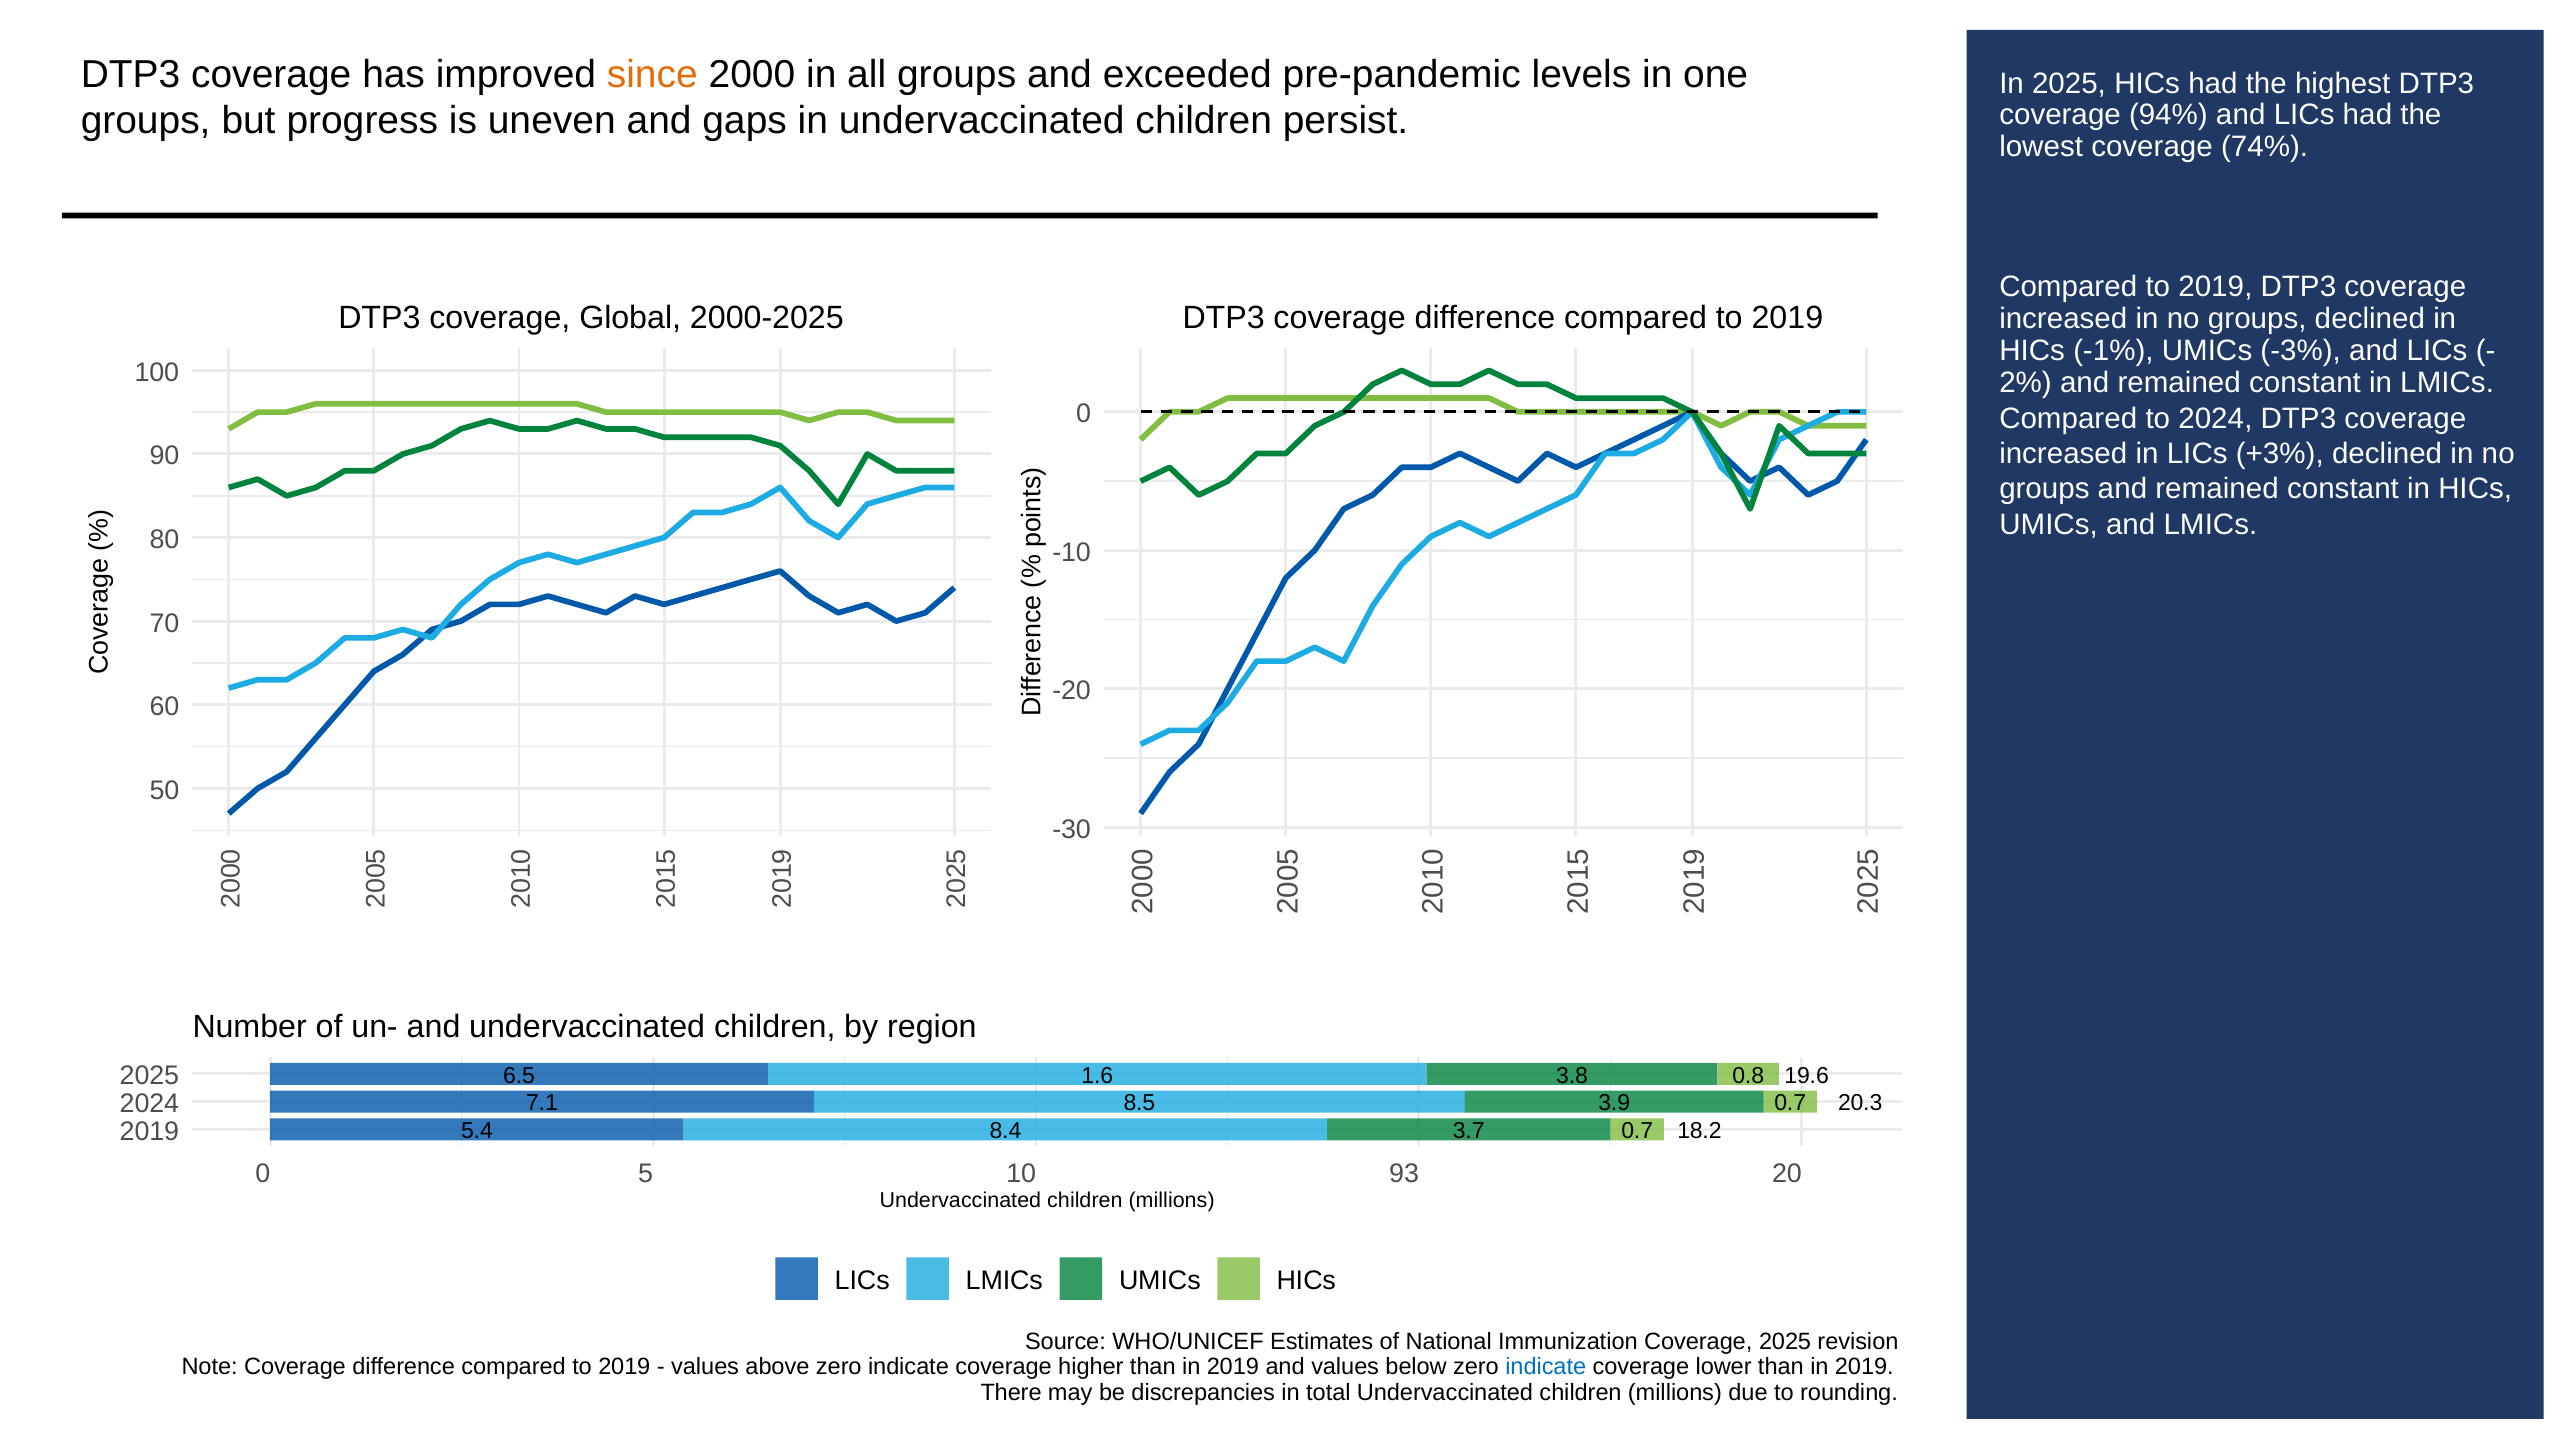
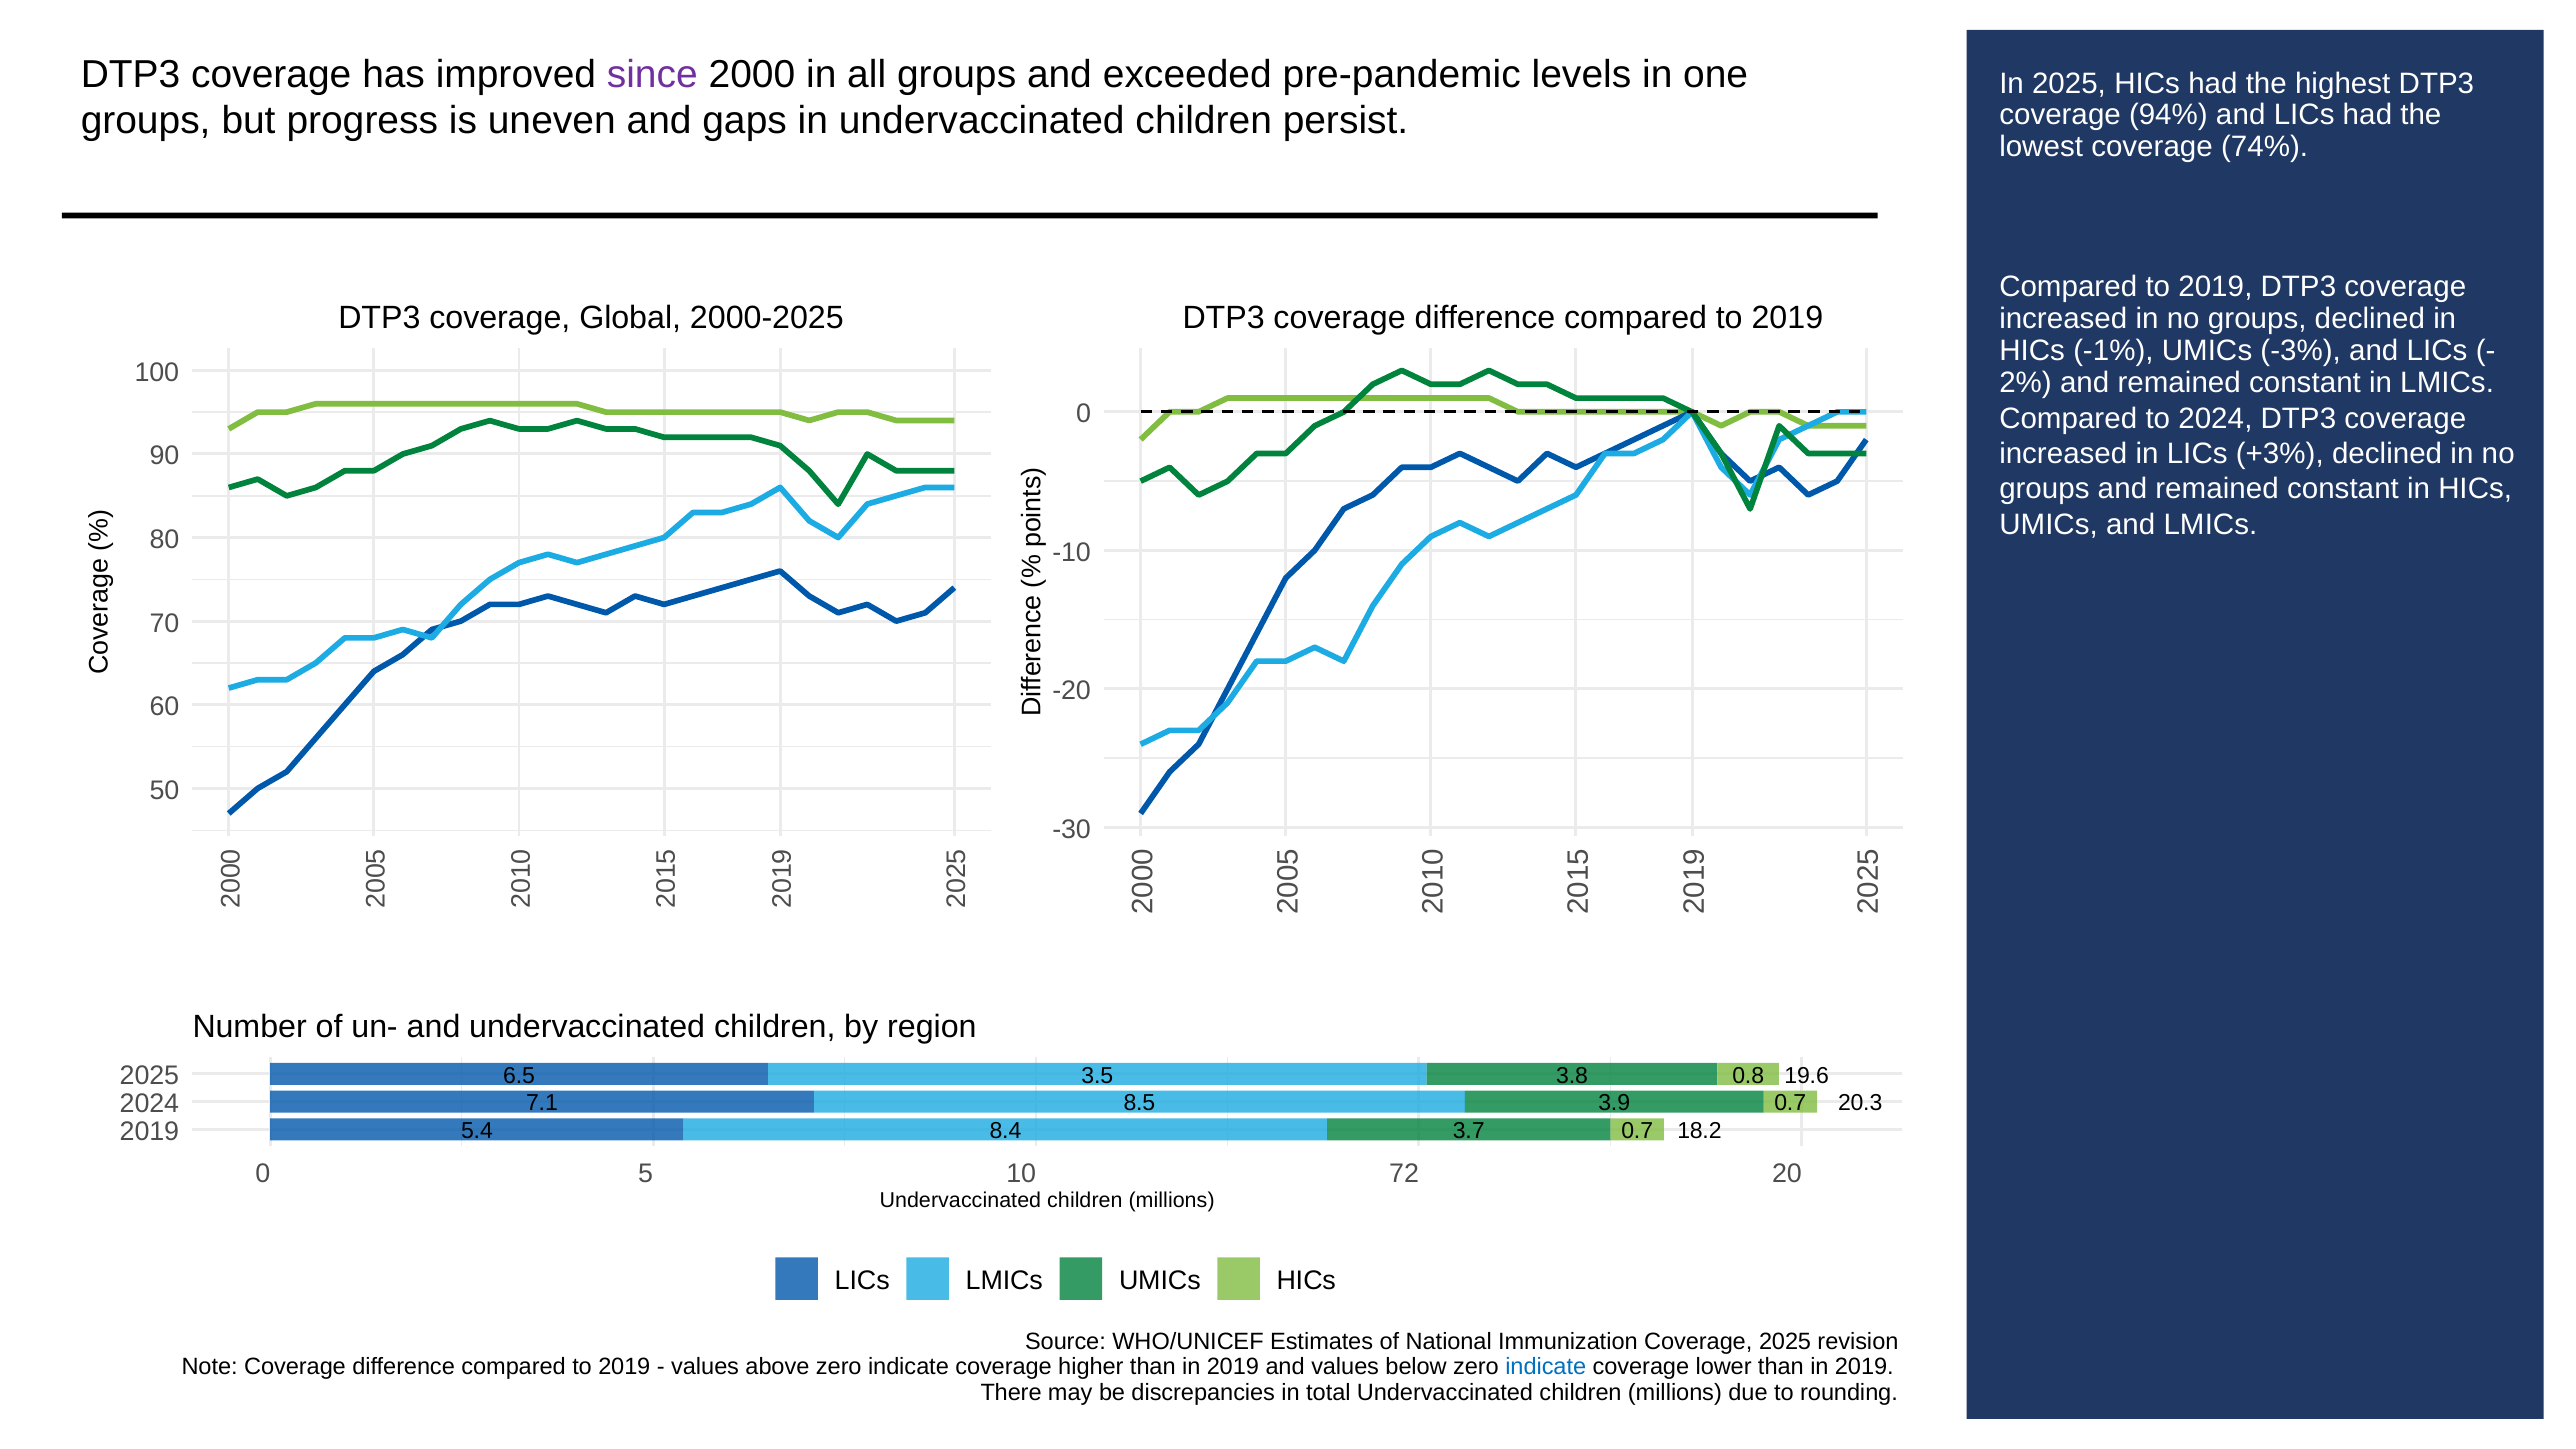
since colour: orange -> purple
1.6: 1.6 -> 3.5
93: 93 -> 72
